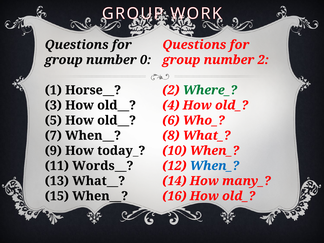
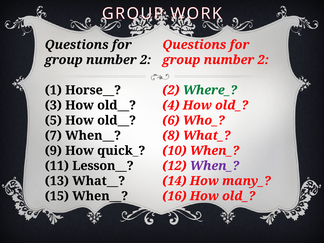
0 at (146, 60): 0 -> 2
today_: today_ -> quick_
Words__: Words__ -> Lesson__
When_ at (214, 166) colour: blue -> purple
